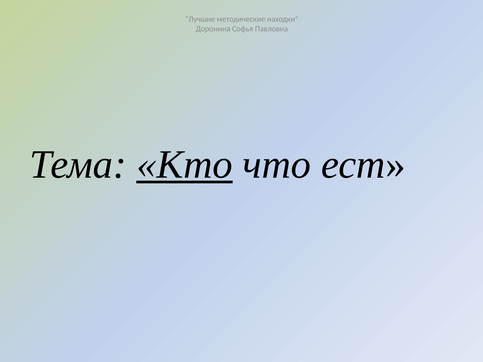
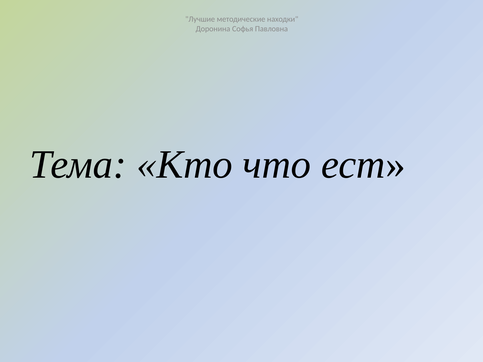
Кто underline: present -> none
